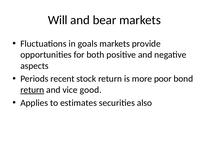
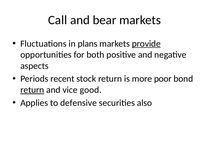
Will: Will -> Call
goals: goals -> plans
provide underline: none -> present
estimates: estimates -> defensive
